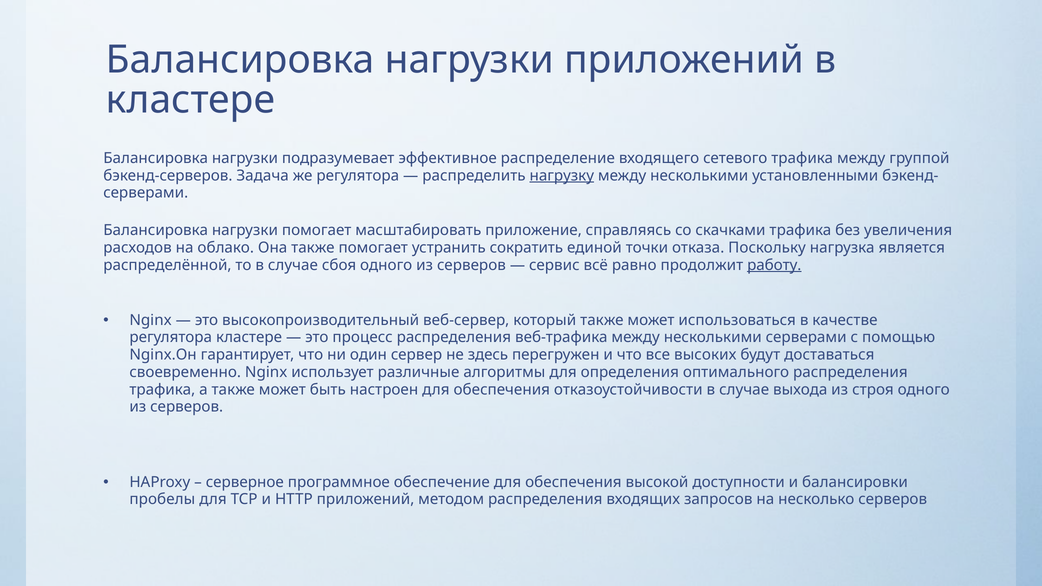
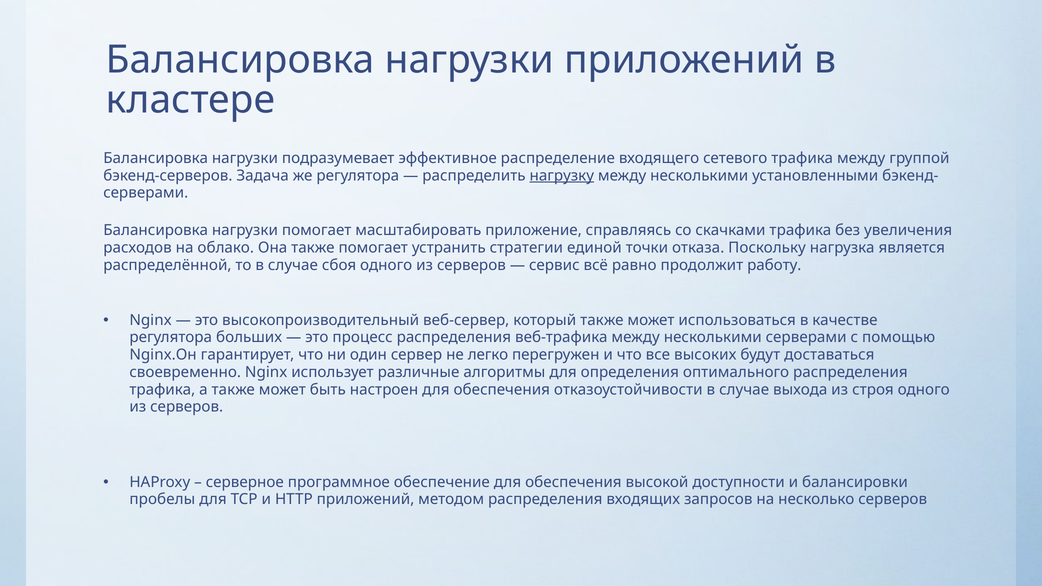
сократить: сократить -> стратегии
работу underline: present -> none
регулятора кластере: кластере -> больших
здесь: здесь -> легко
